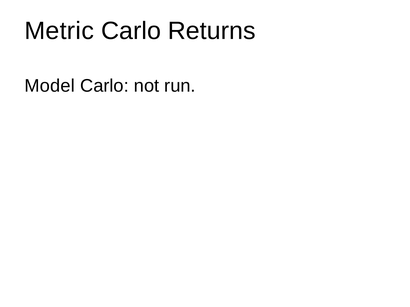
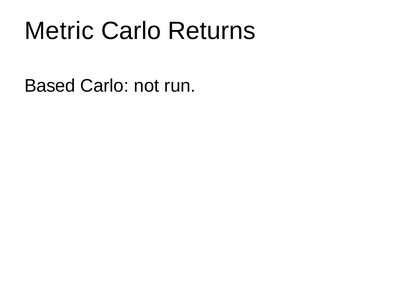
Model: Model -> Based
